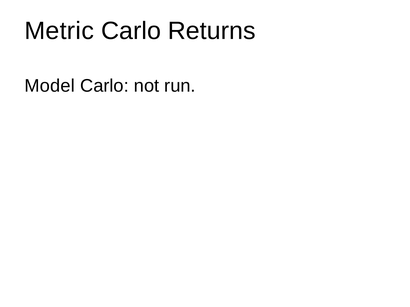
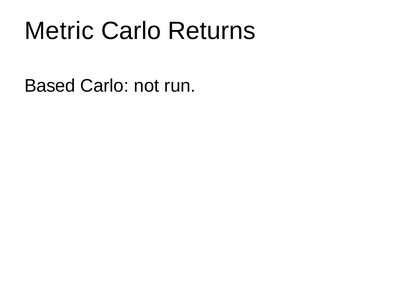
Model: Model -> Based
